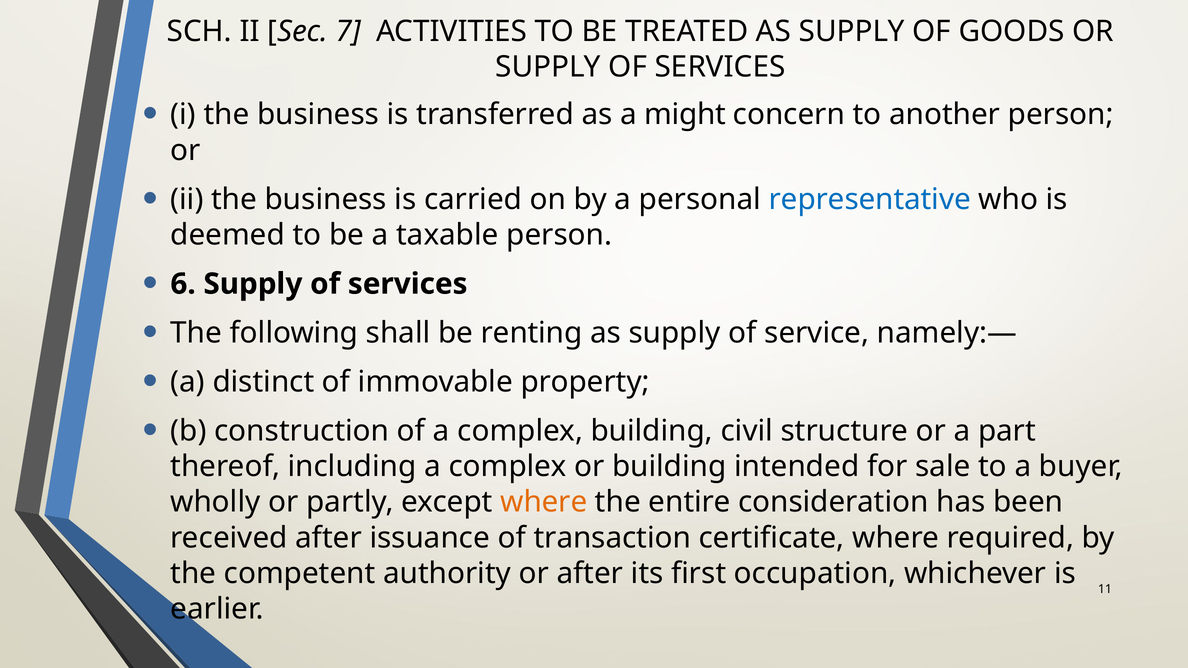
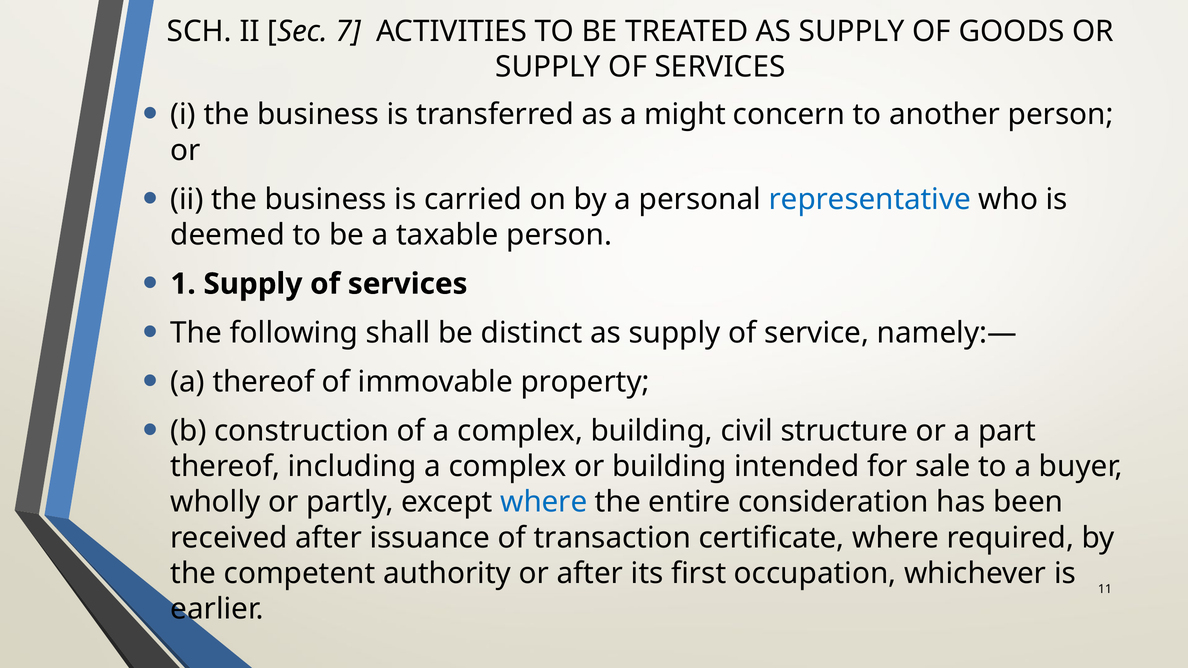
6: 6 -> 1
renting: renting -> distinct
a distinct: distinct -> thereof
where at (544, 502) colour: orange -> blue
